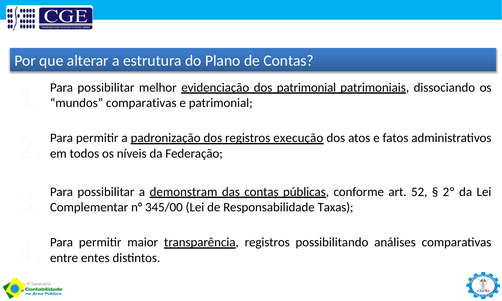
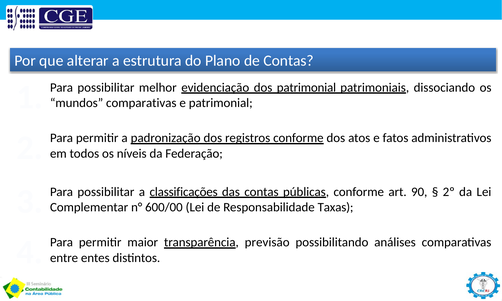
registros execução: execução -> conforme
demonstram: demonstram -> classificações
52: 52 -> 90
345/00: 345/00 -> 600/00
transparência registros: registros -> previsão
